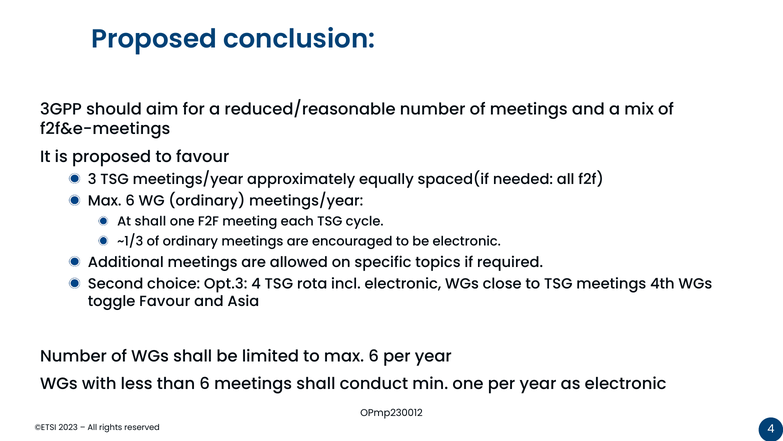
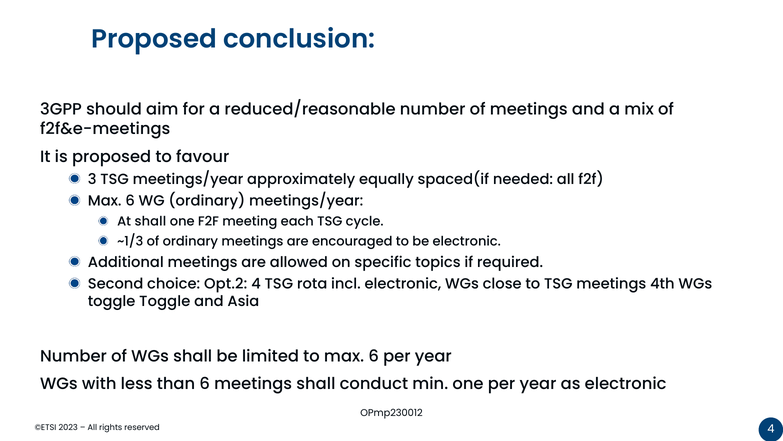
Opt.3: Opt.3 -> Opt.2
toggle Favour: Favour -> Toggle
